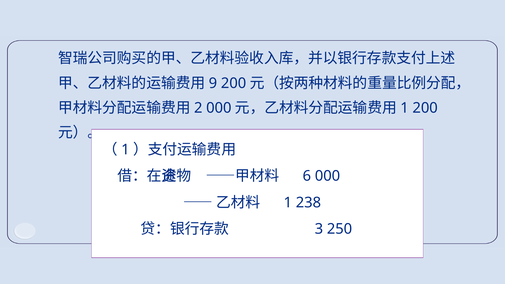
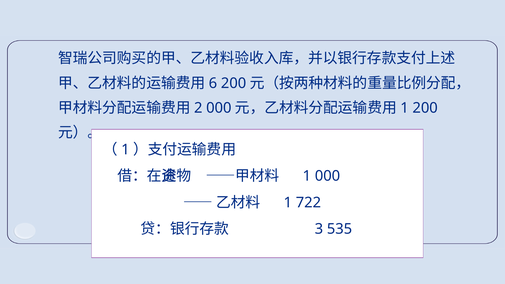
9: 9 -> 6
6 at (307, 176): 6 -> 1
238: 238 -> 722
250: 250 -> 535
